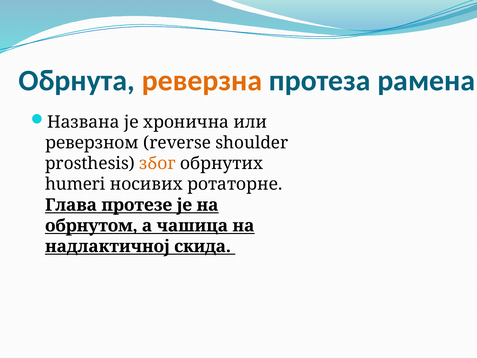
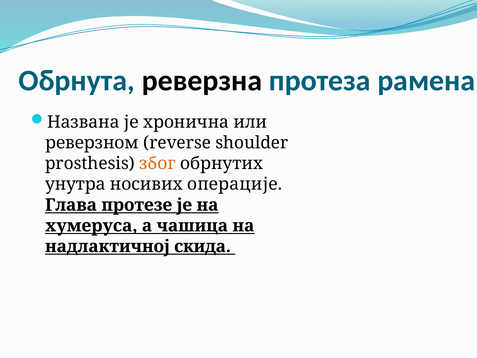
реверзна colour: orange -> black
humeri: humeri -> унутра
ротаторне: ротаторне -> операције
обрнутом: обрнутом -> хумеруса
